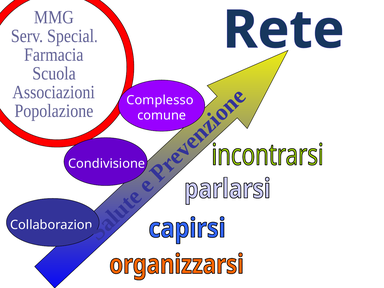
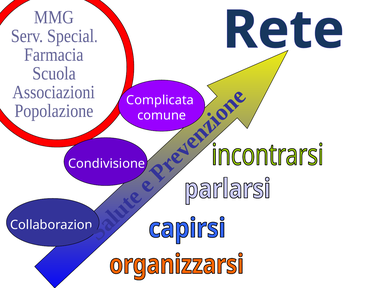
Complesso: Complesso -> Complicata
